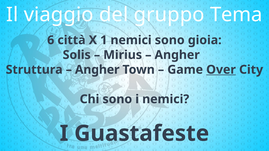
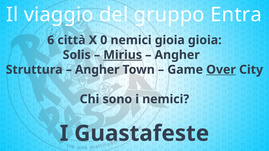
Tema: Tema -> Entra
1: 1 -> 0
nemici sono: sono -> gioia
Mirius underline: none -> present
